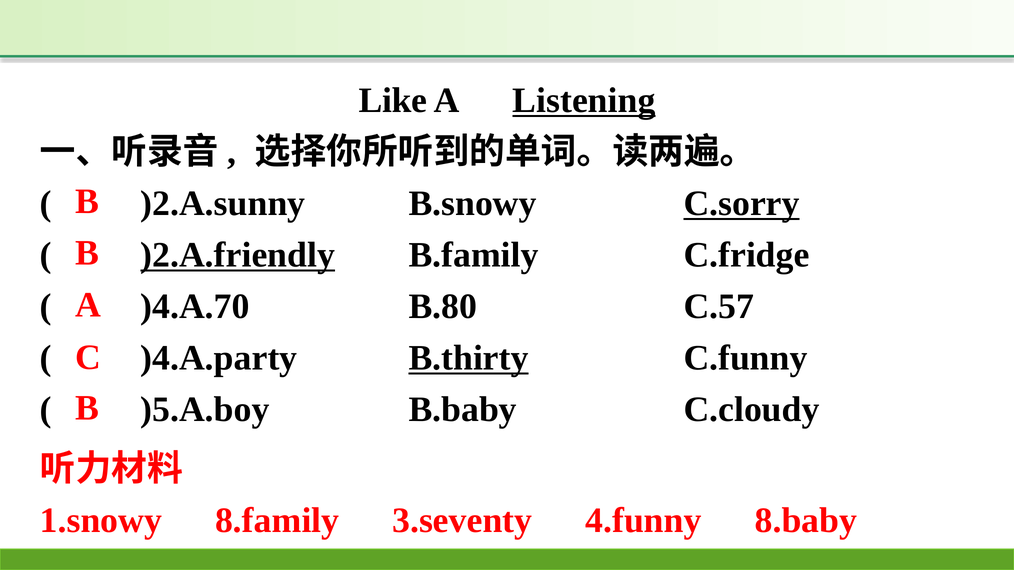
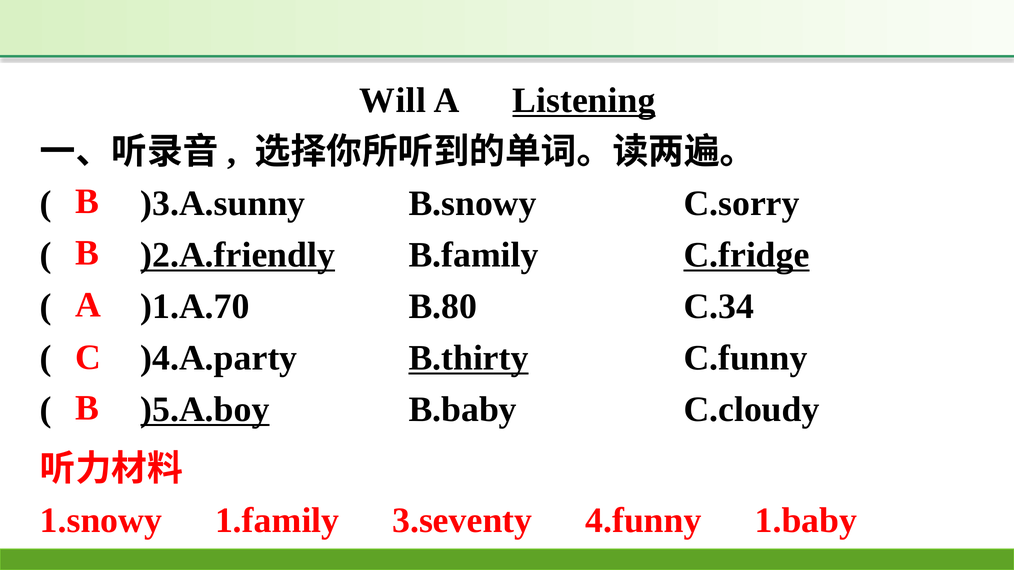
Like: Like -> Will
)2.A.sunny: )2.A.sunny -> )3.A.sunny
C.sorry underline: present -> none
C.fridge underline: none -> present
)4.A.70: )4.A.70 -> )1.A.70
C.57: C.57 -> C.34
)5.A.boy underline: none -> present
8.family: 8.family -> 1.family
8.baby: 8.baby -> 1.baby
